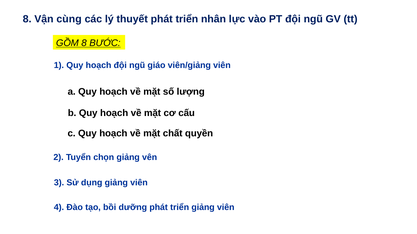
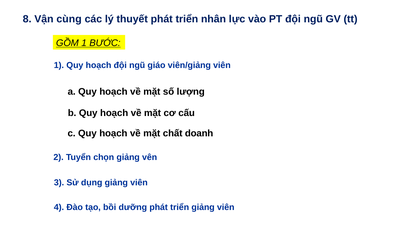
GỒM 8: 8 -> 1
quyền: quyền -> doanh
